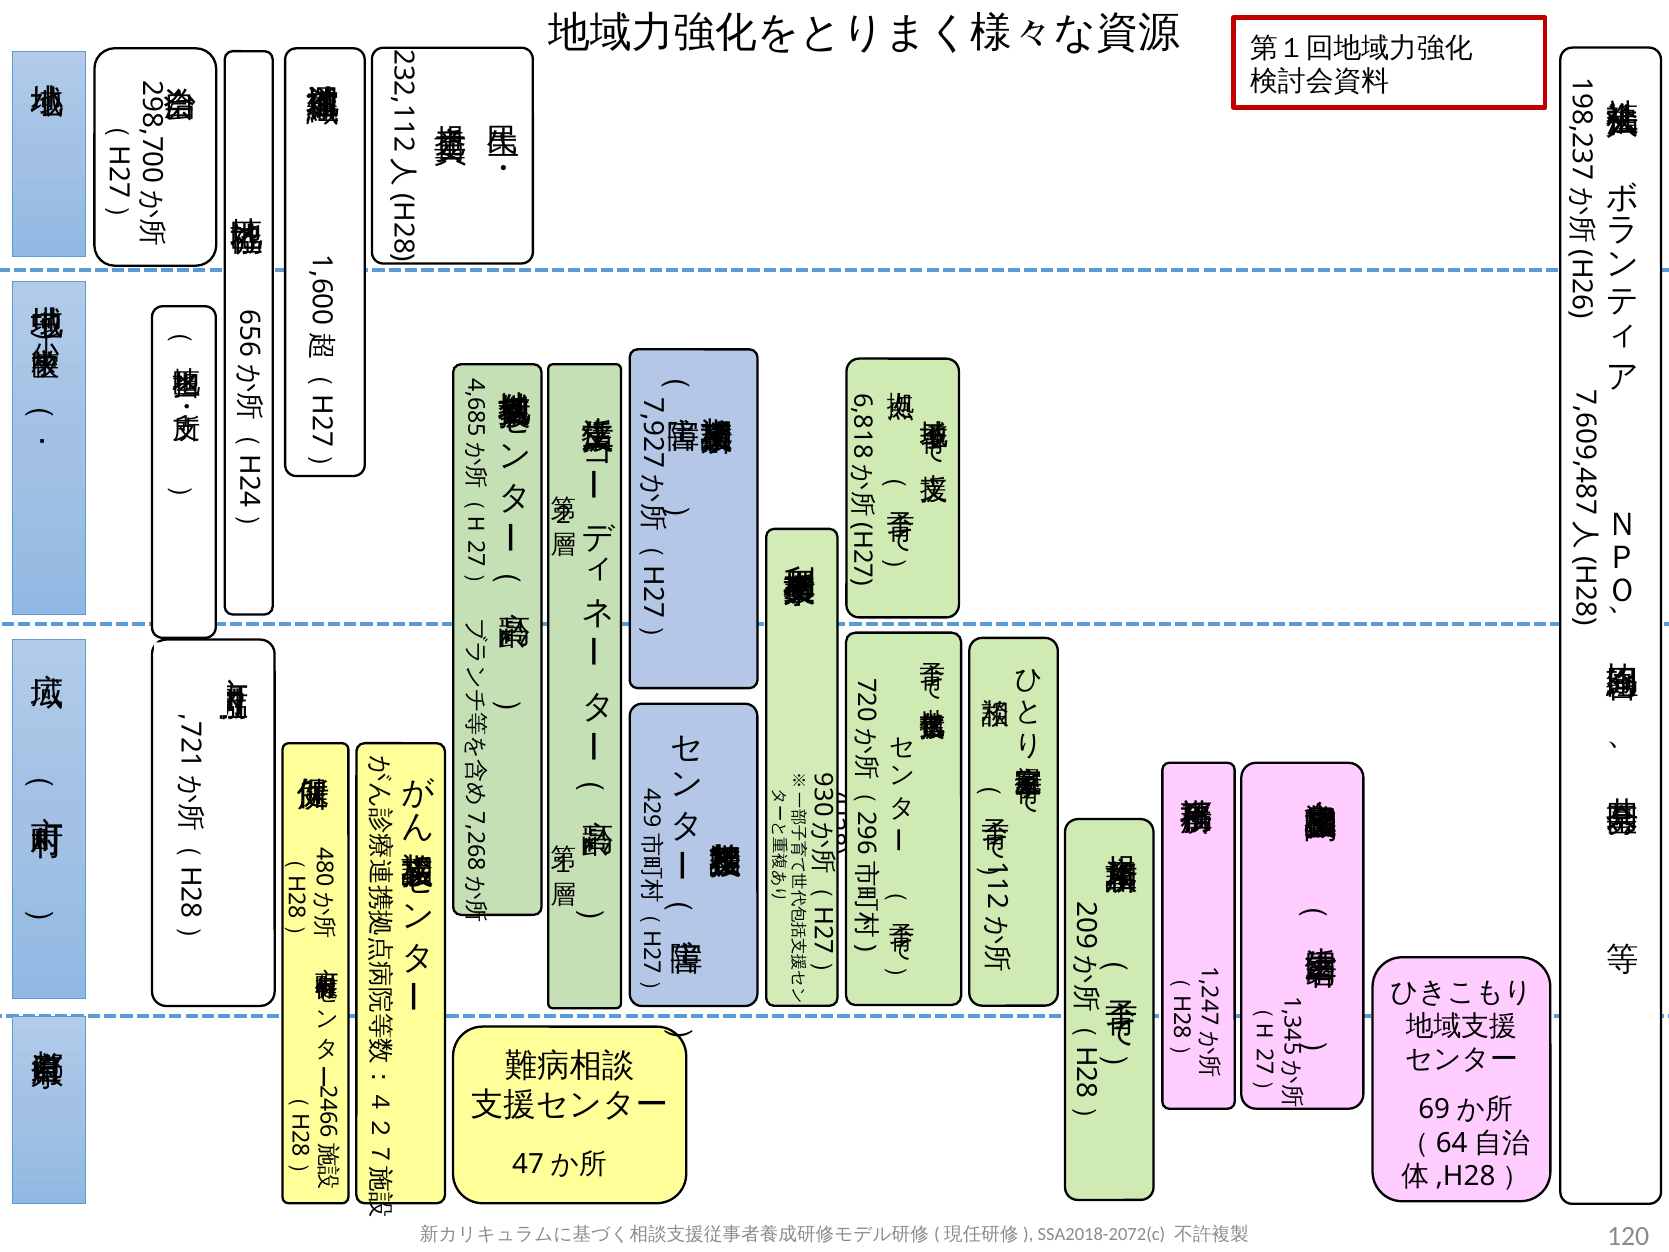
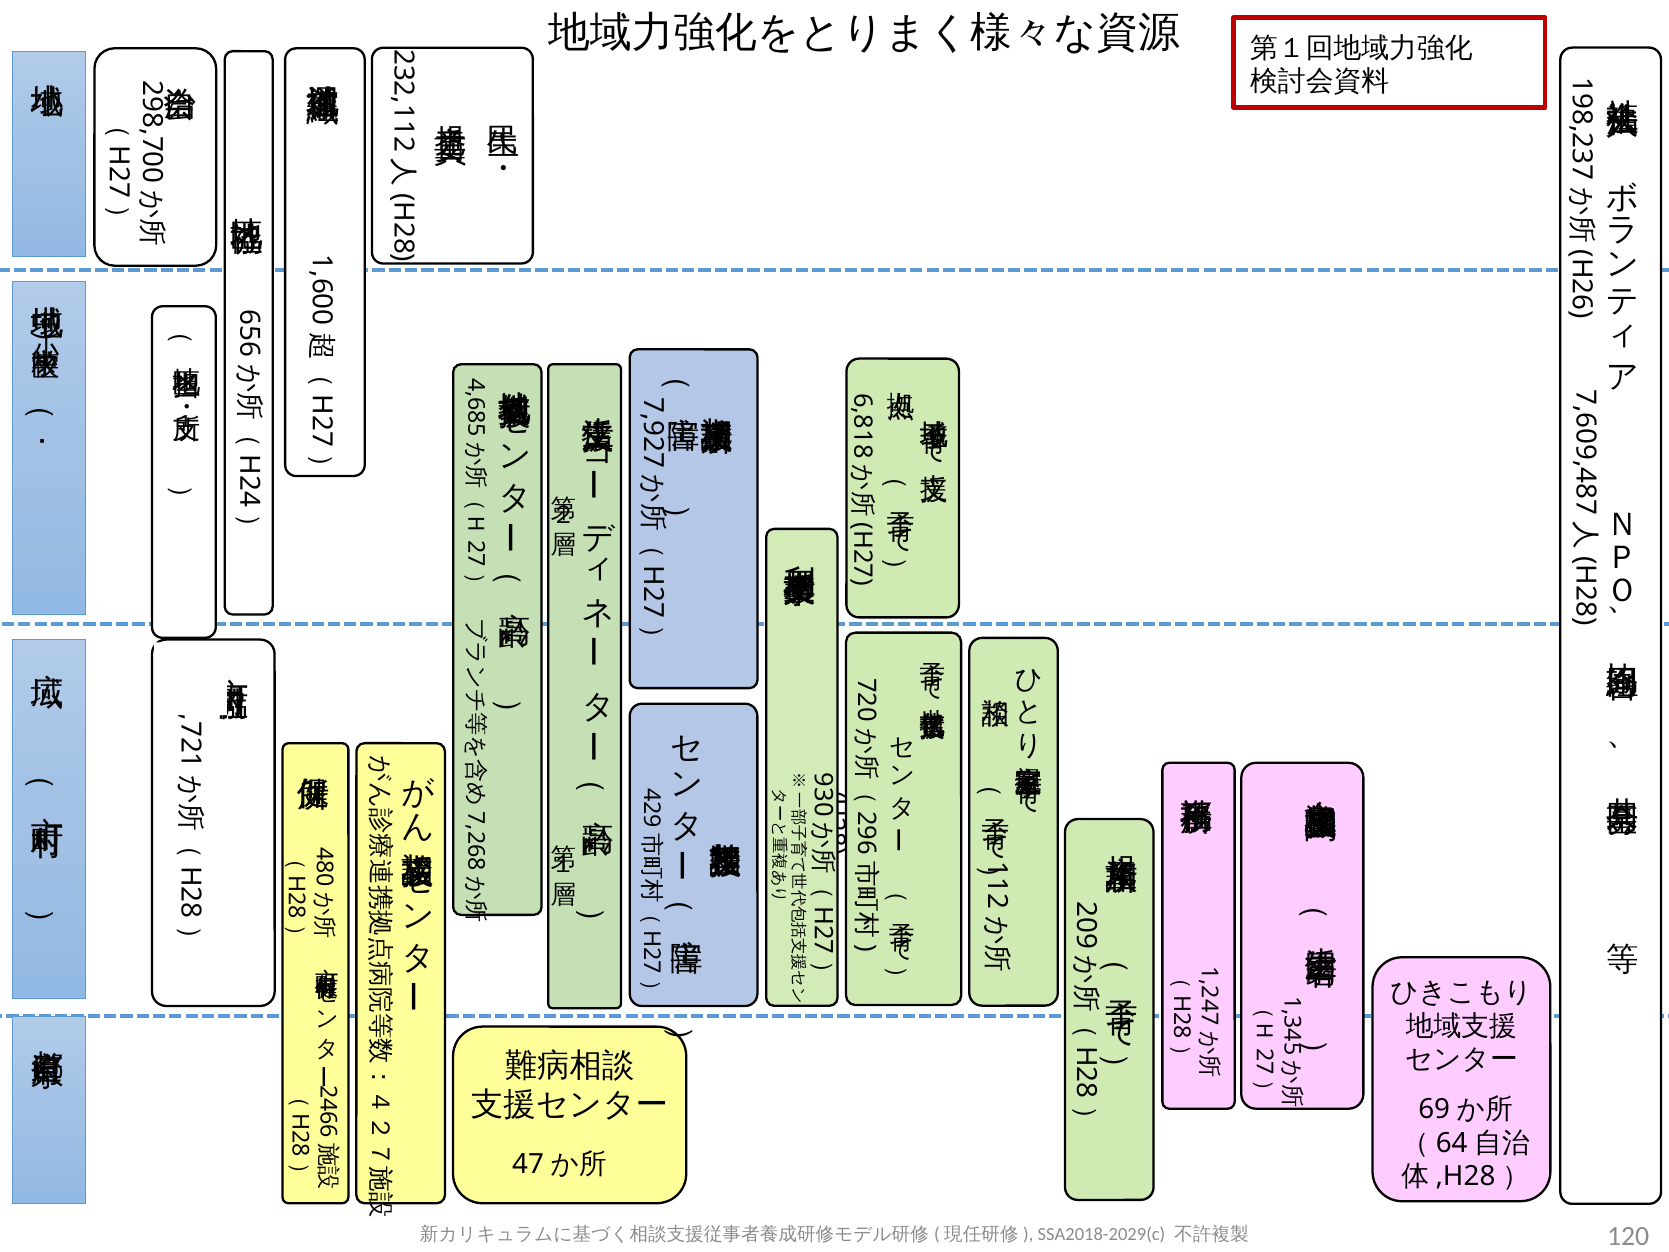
SSA2018-2072(c: SSA2018-2072(c -> SSA2018-2029(c
